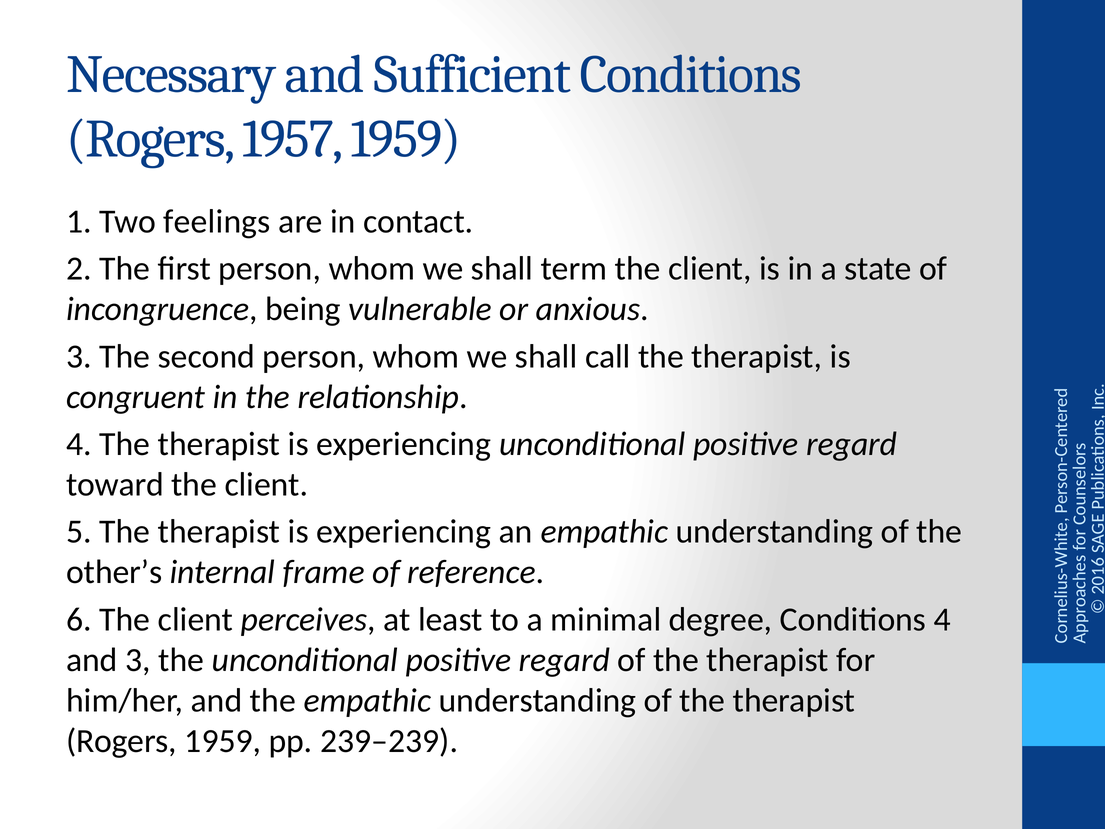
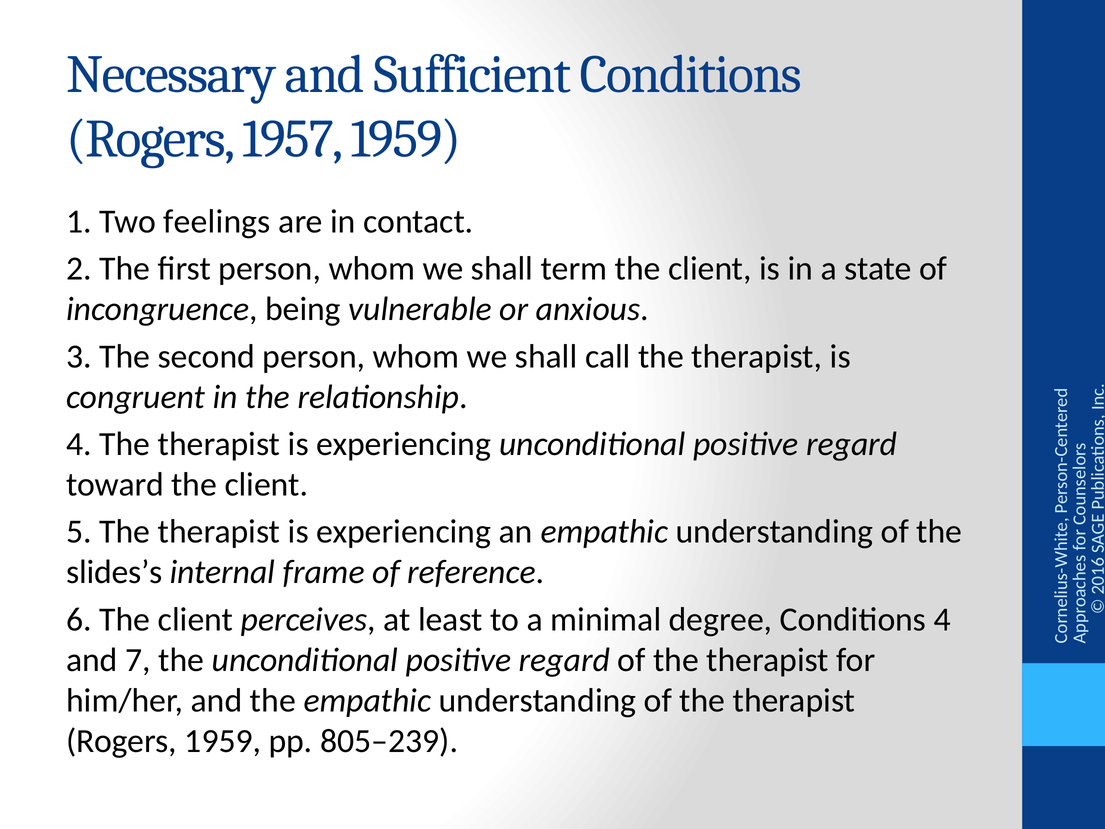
other’s: other’s -> slides’s
and 3: 3 -> 7
239–239: 239–239 -> 805–239
